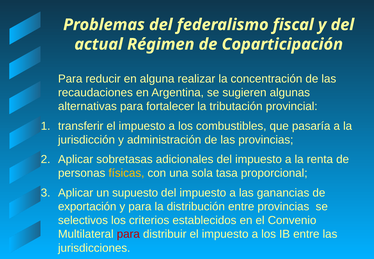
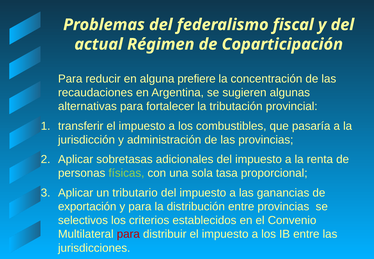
realizar: realizar -> prefiere
físicas colour: yellow -> light green
supuesto: supuesto -> tributario
